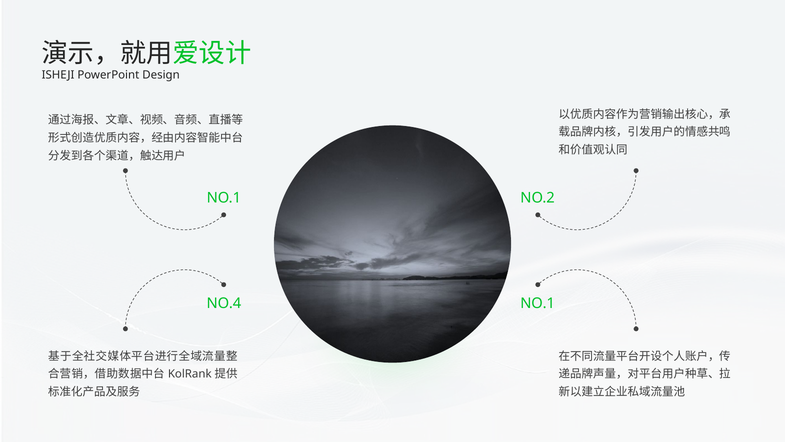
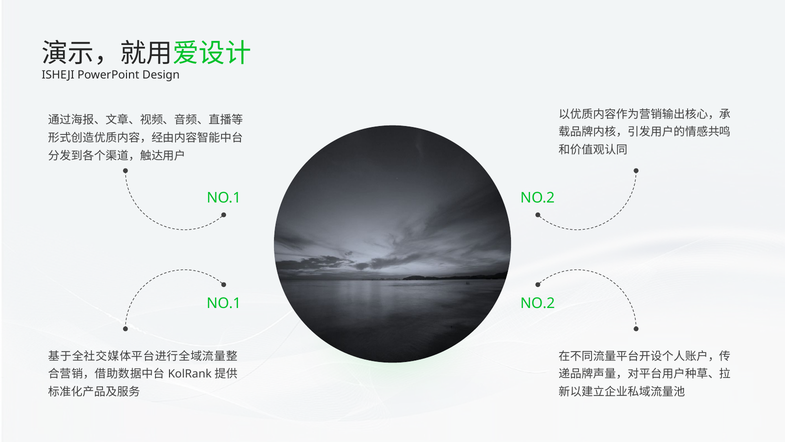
NO.4 at (224, 303): NO.4 -> NO.1
NO.1 at (538, 303): NO.1 -> NO.2
